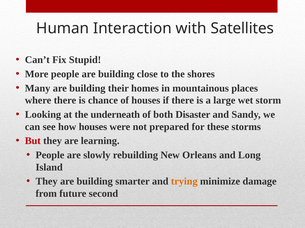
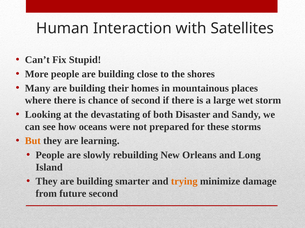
of houses: houses -> second
underneath: underneath -> devastating
how houses: houses -> oceans
But colour: red -> orange
